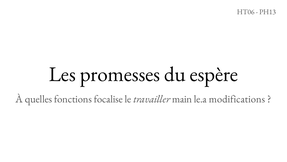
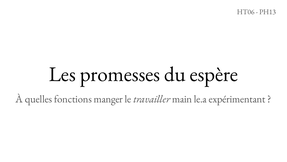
focalise: focalise -> manger
modifications: modifications -> expérimentant
